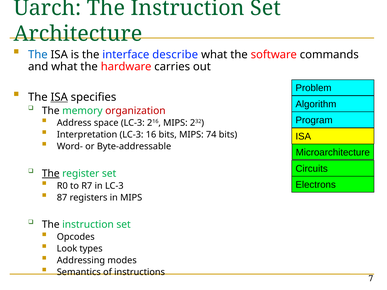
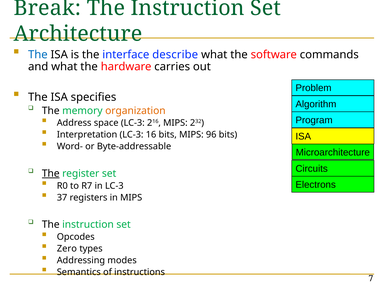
Uarch: Uarch -> Break
ISA at (59, 97) underline: present -> none
organization colour: red -> orange
74: 74 -> 96
87: 87 -> 37
Look: Look -> Zero
